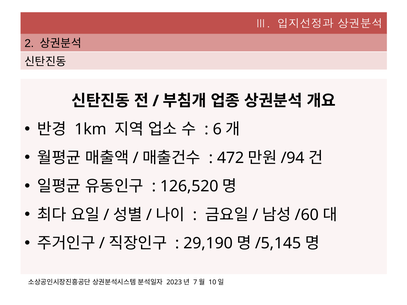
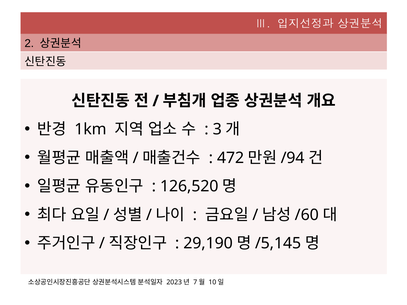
6: 6 -> 3
